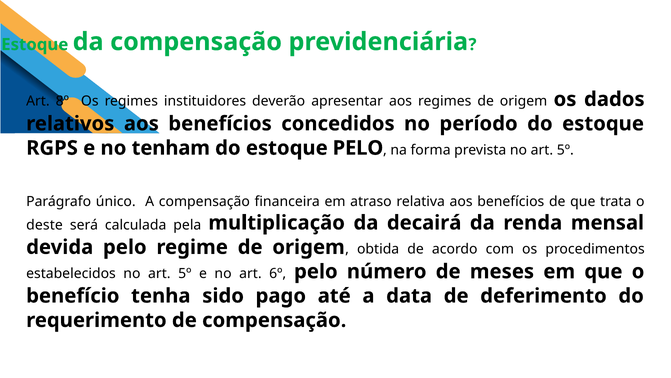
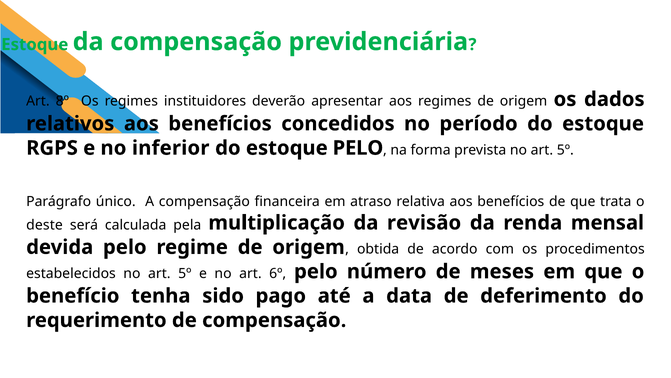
tenham: tenham -> inferior
decairá: decairá -> revisão
